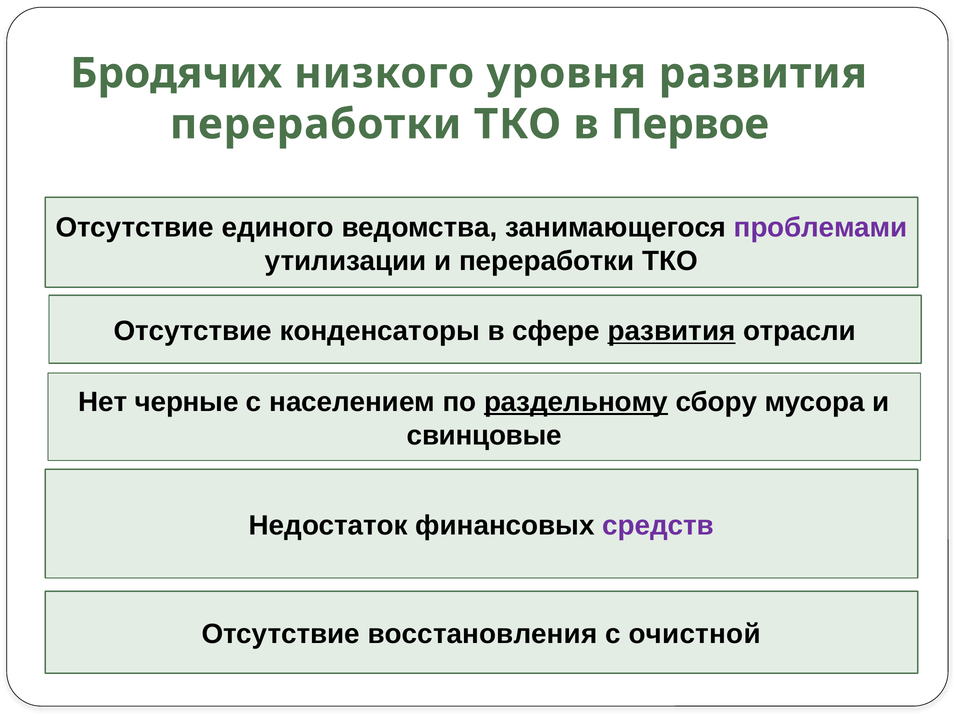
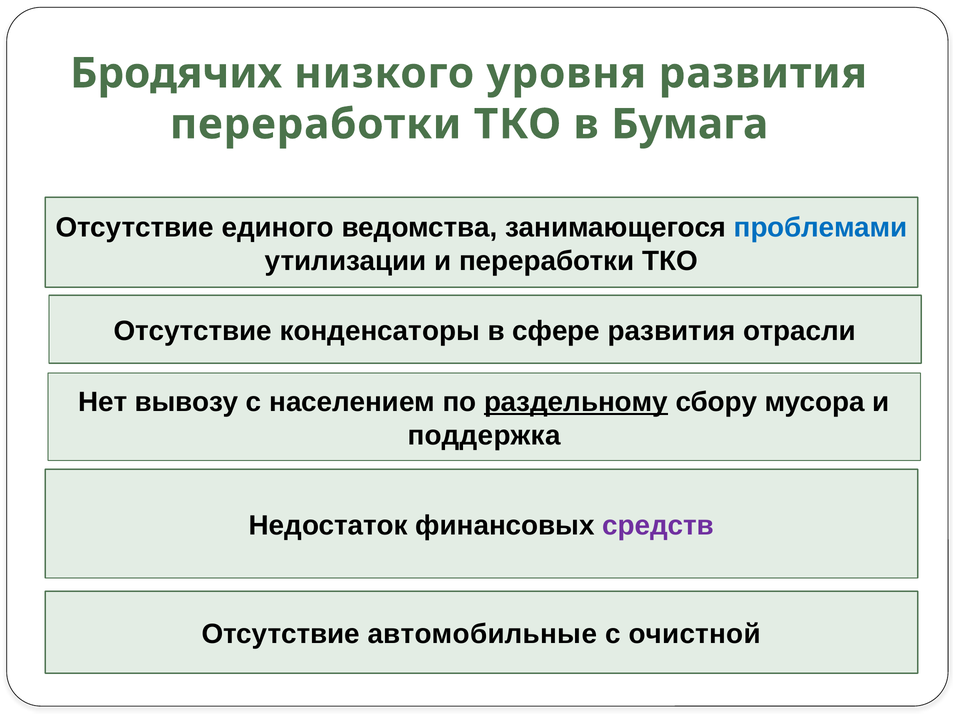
Первое: Первое -> Бумага
проблемами colour: purple -> blue
развития at (672, 331) underline: present -> none
черные: черные -> вывозу
свинцовые: свинцовые -> поддержка
восстановления: восстановления -> автомобильные
